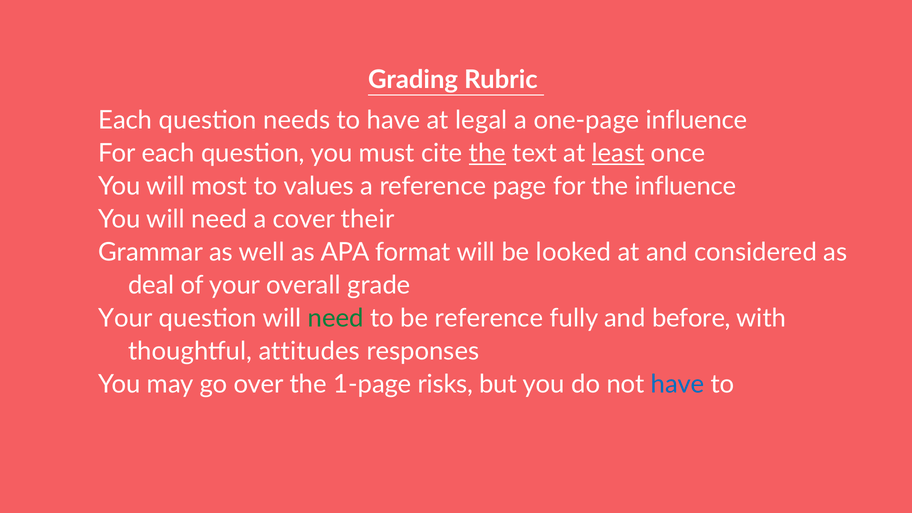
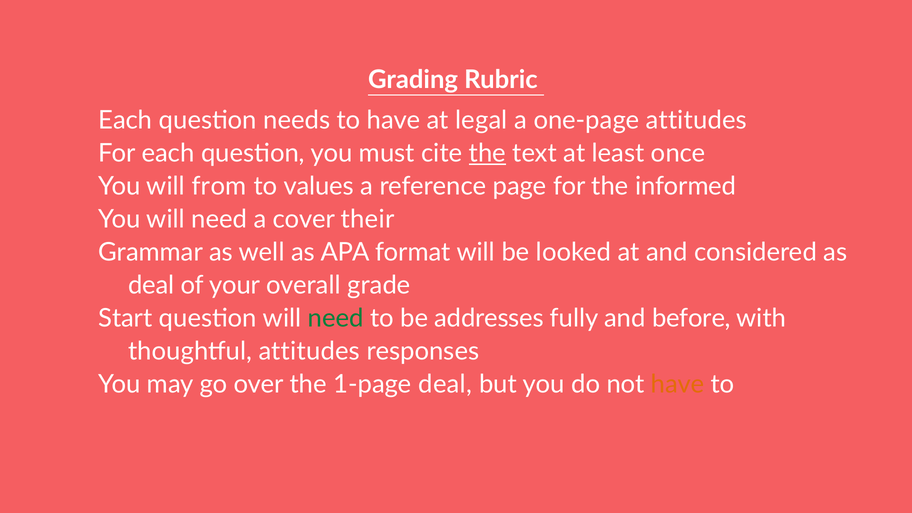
one-page influence: influence -> attitudes
least underline: present -> none
most: most -> from
the influence: influence -> informed
Your at (125, 318): Your -> Start
be reference: reference -> addresses
1-page risks: risks -> deal
have at (678, 384) colour: blue -> orange
